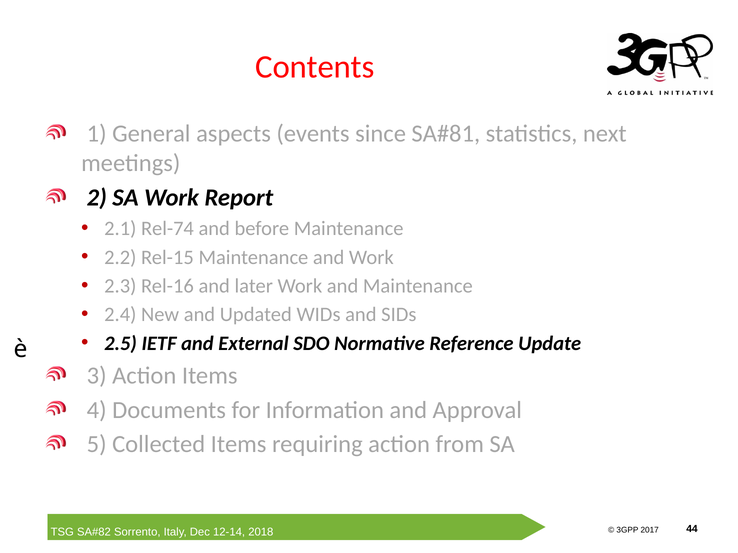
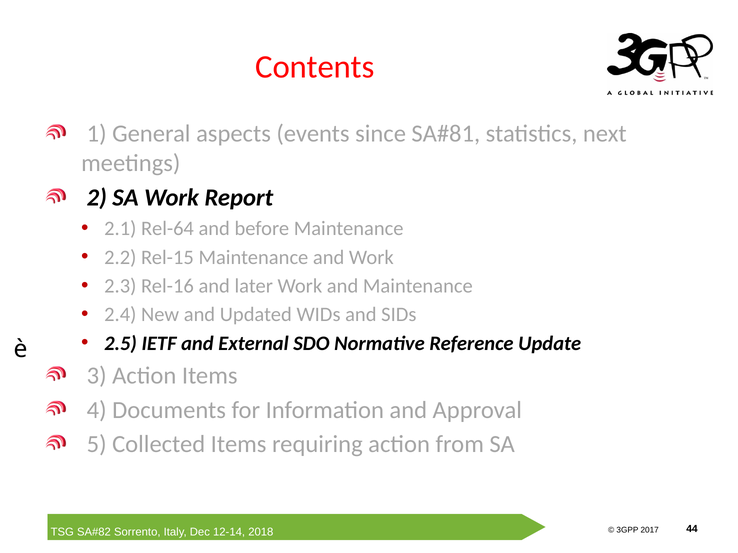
Rel-74: Rel-74 -> Rel-64
